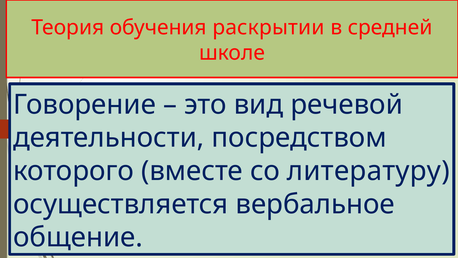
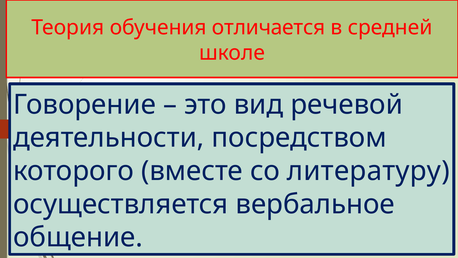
раскрытии: раскрытии -> отличается
